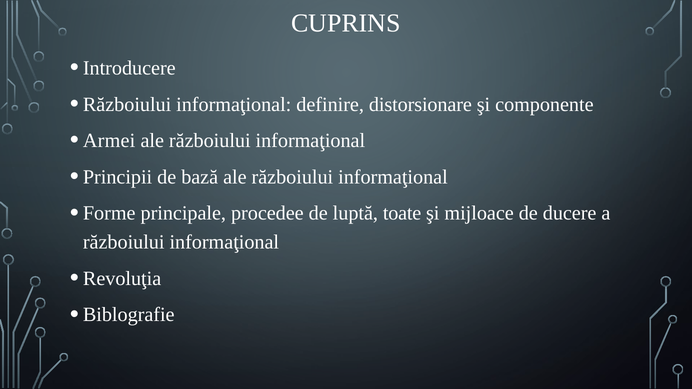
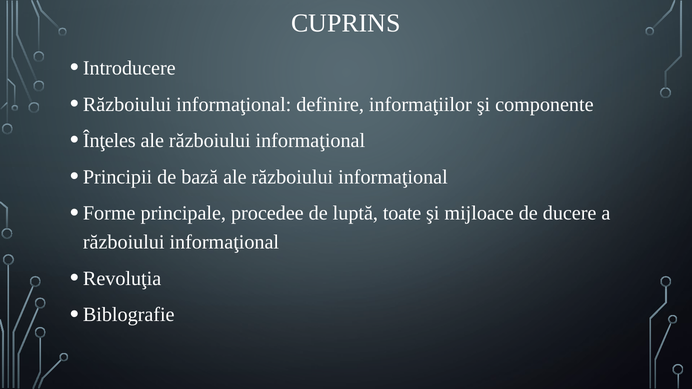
distorsionare: distorsionare -> informaţiilor
Armei: Armei -> Înţeles
